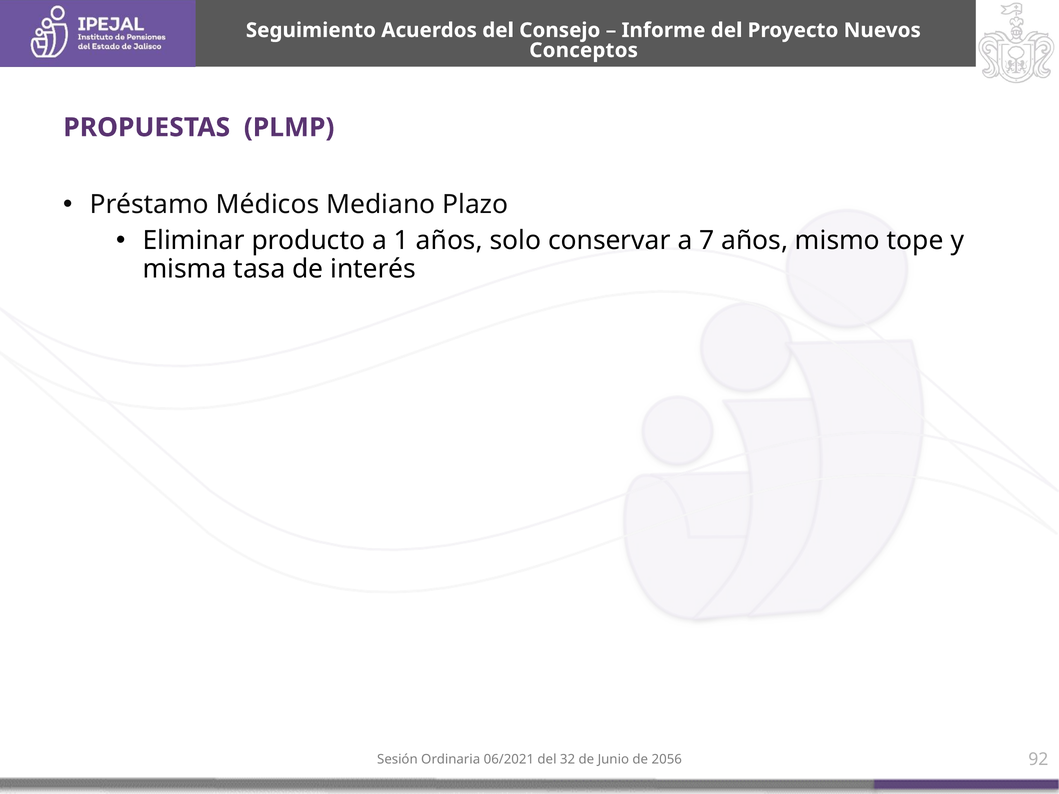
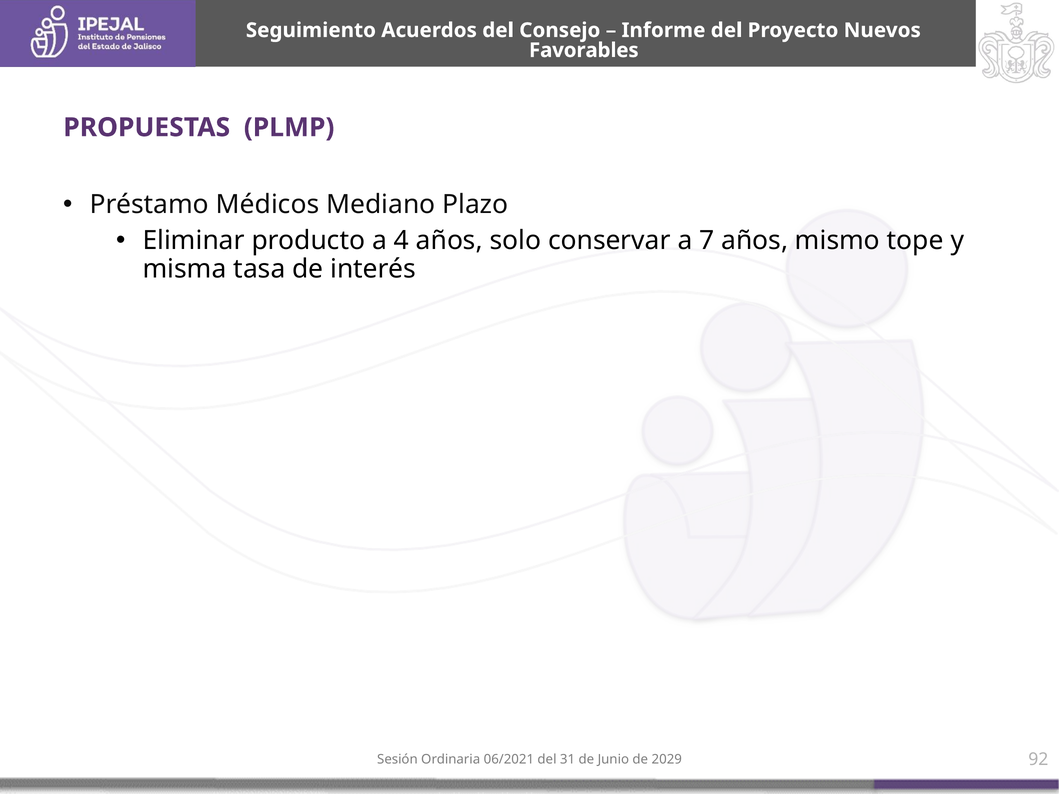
Conceptos: Conceptos -> Favorables
1: 1 -> 4
32: 32 -> 31
2056: 2056 -> 2029
